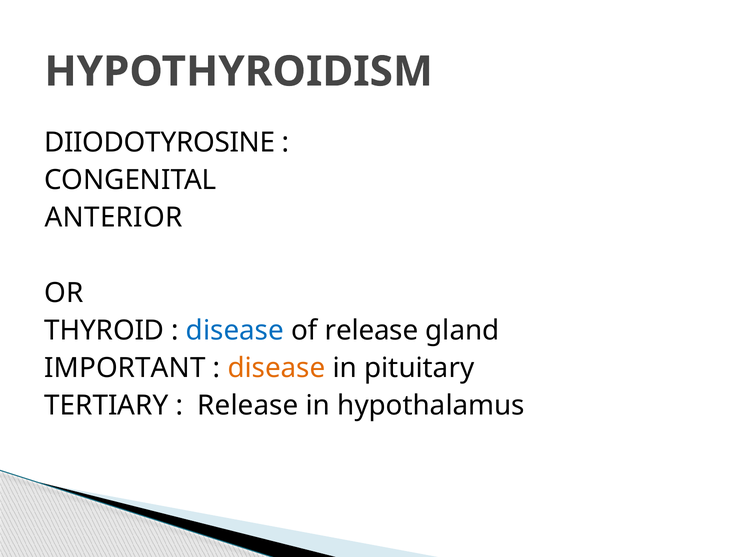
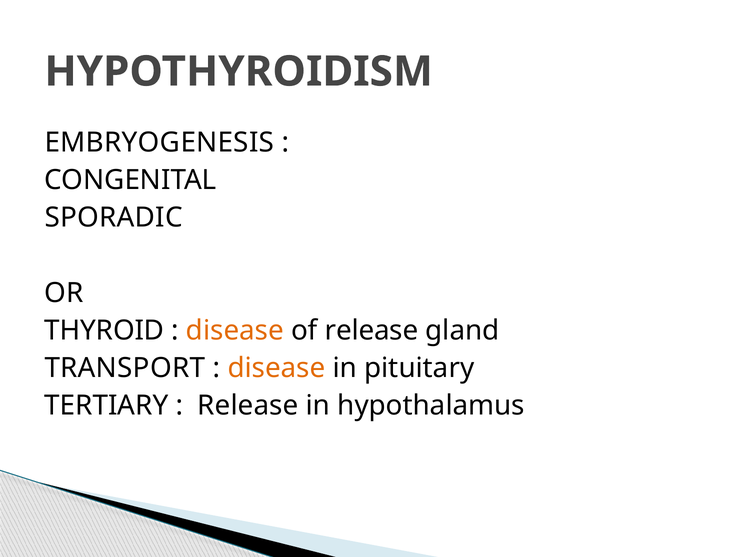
DIIODOTYROSINE: DIIODOTYROSINE -> EMBRYOGENESIS
ANTERIOR: ANTERIOR -> SPORADIC
disease at (235, 330) colour: blue -> orange
IMPORTANT: IMPORTANT -> TRANSPORT
